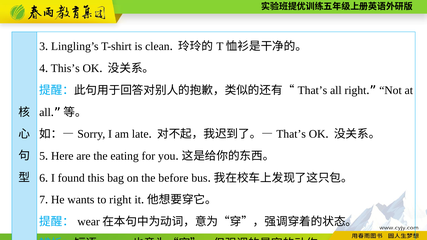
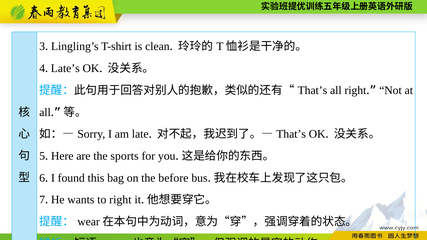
This’s: This’s -> Late’s
eating: eating -> sports
